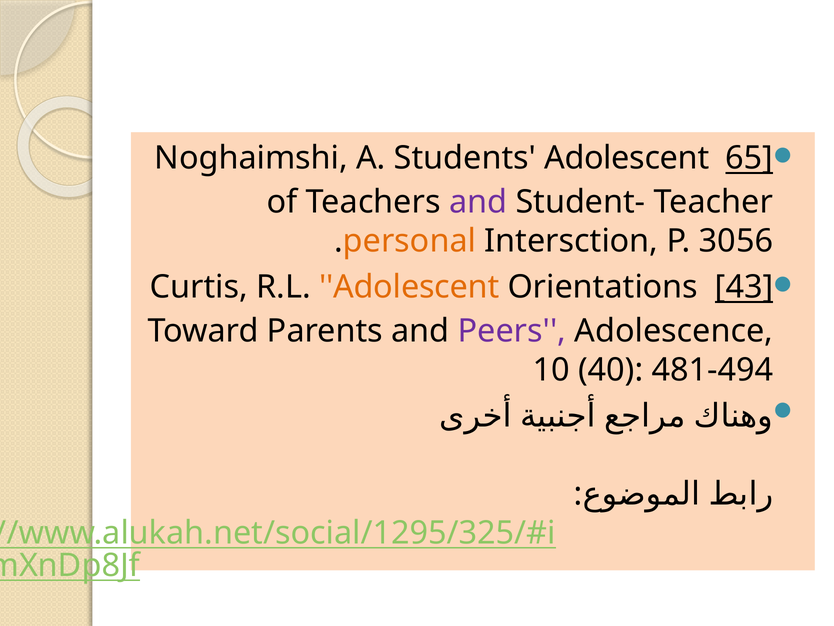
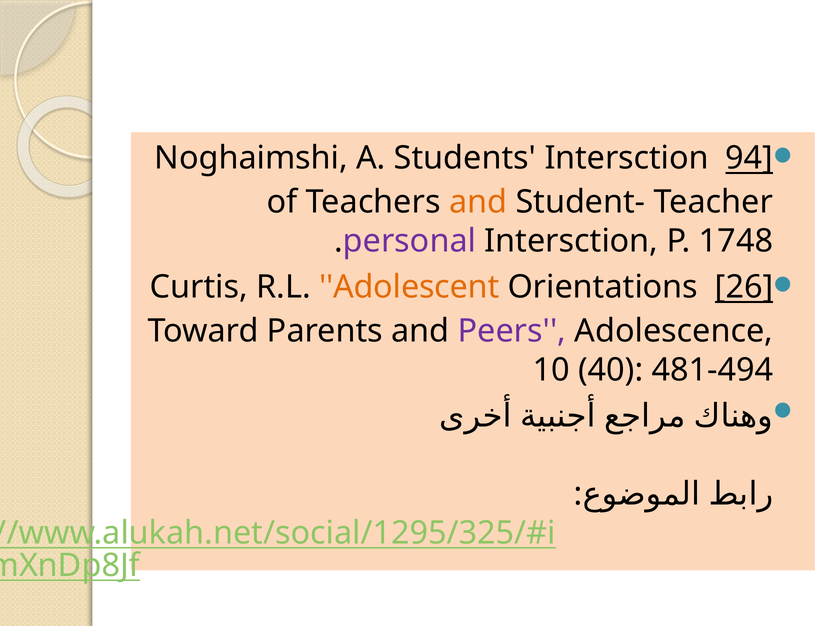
Students Adolescent: Adolescent -> Intersction
65: 65 -> 94
and at (478, 202) colour: purple -> orange
personal colour: orange -> purple
3056: 3056 -> 1748
43: 43 -> 26
